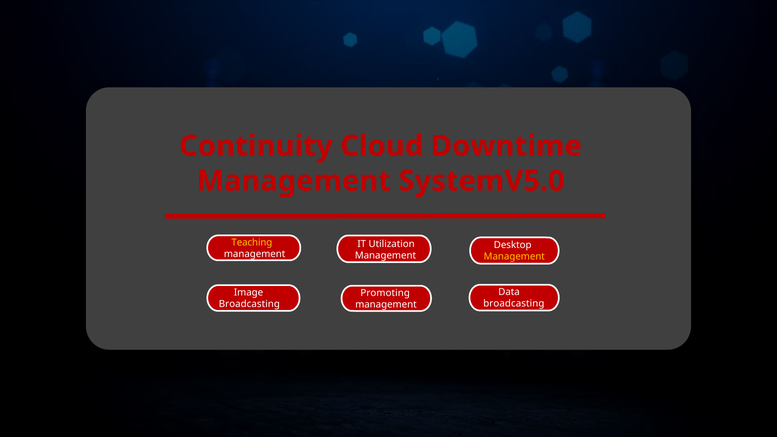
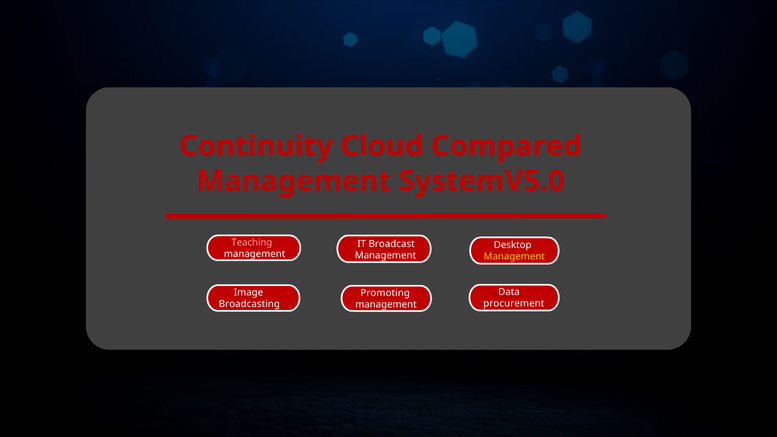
Downtime: Downtime -> Compared
Teaching colour: yellow -> pink
Utilization: Utilization -> Broadcast
broadcasting at (514, 304): broadcasting -> procurement
